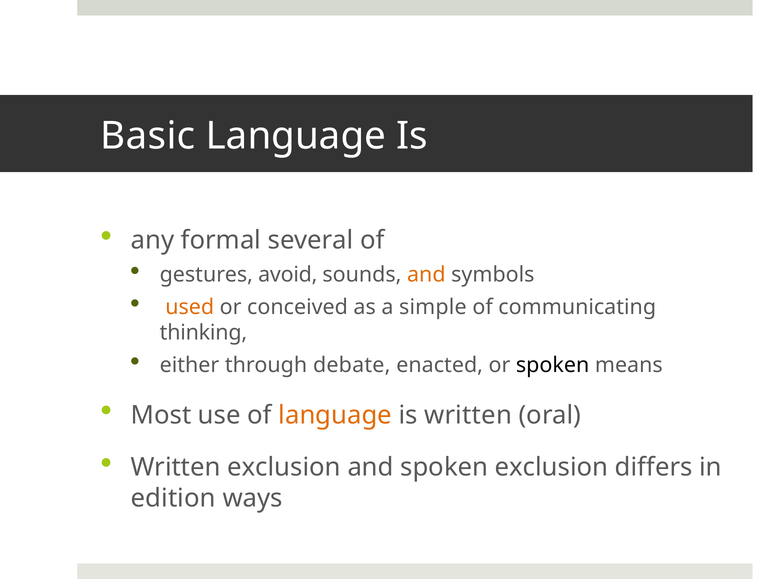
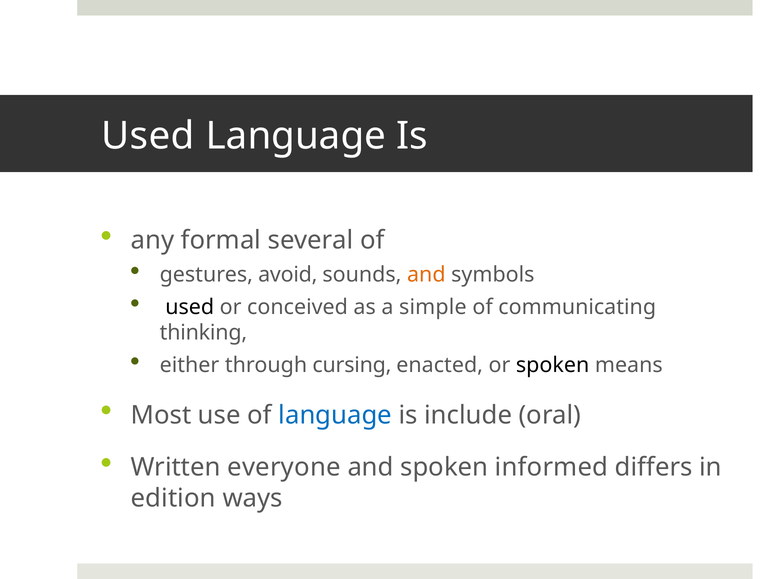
Basic at (148, 136): Basic -> Used
used at (190, 307) colour: orange -> black
debate: debate -> cursing
language at (335, 415) colour: orange -> blue
is written: written -> include
Written exclusion: exclusion -> everyone
spoken exclusion: exclusion -> informed
